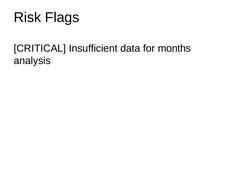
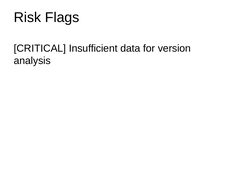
months: months -> version
